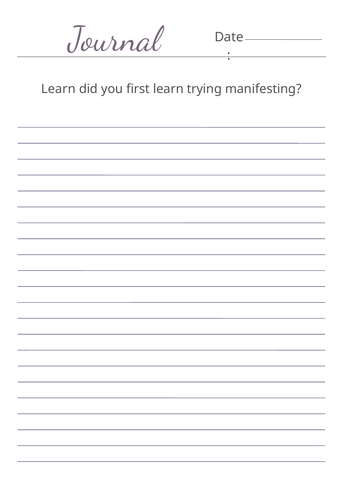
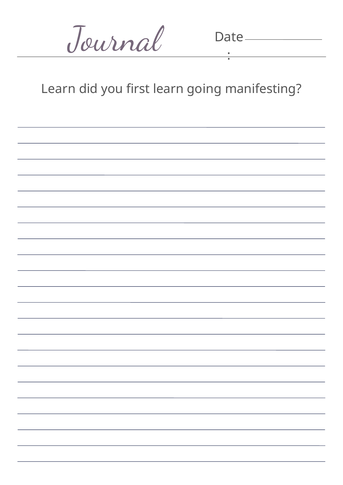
trying: trying -> going
